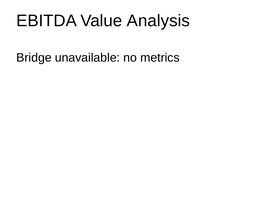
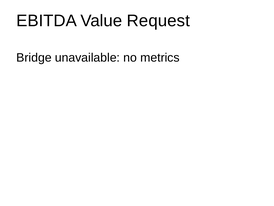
Analysis: Analysis -> Request
